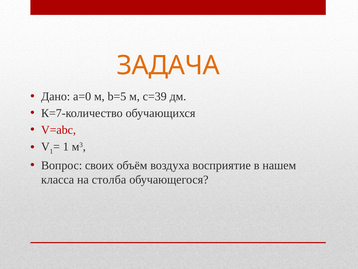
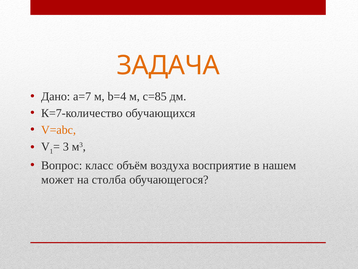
а=0: а=0 -> а=7
b=5: b=5 -> b=4
с=39: с=39 -> с=85
V=аbс colour: red -> orange
1 at (66, 146): 1 -> 3
своих: своих -> класс
класса: класса -> может
